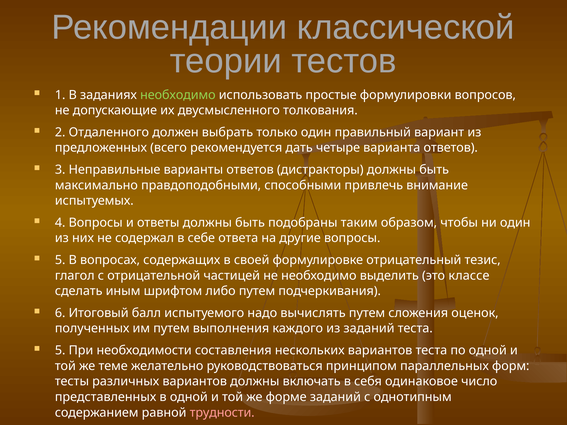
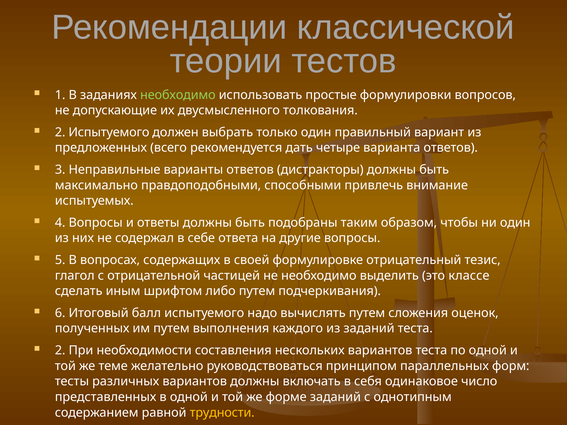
2 Отдаленного: Отдаленного -> Испытуемого
5 at (60, 351): 5 -> 2
трудности colour: pink -> yellow
